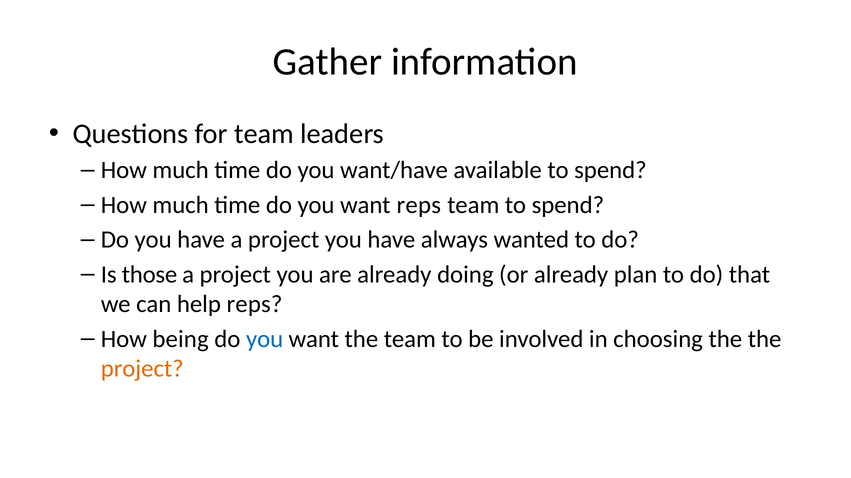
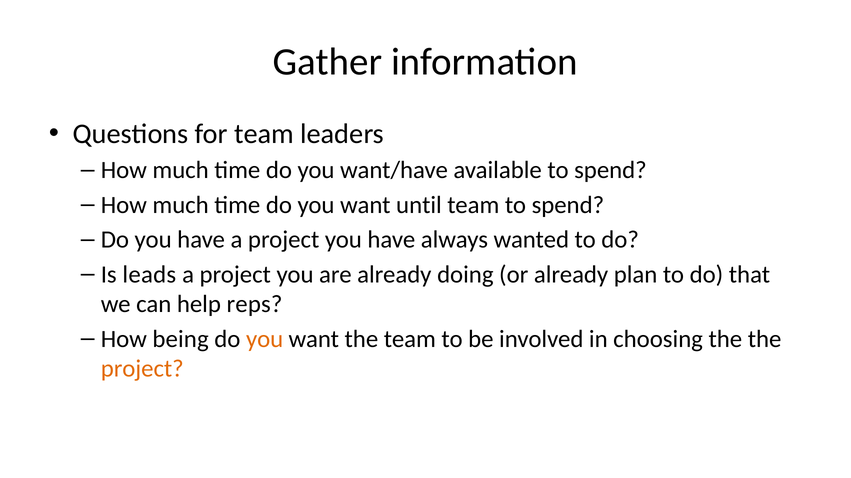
want reps: reps -> until
those: those -> leads
you at (265, 339) colour: blue -> orange
